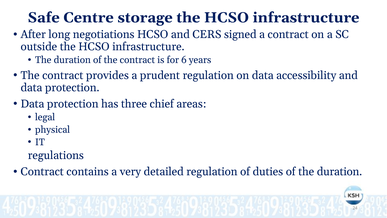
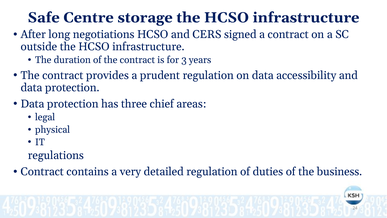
6: 6 -> 3
of the duration: duration -> business
